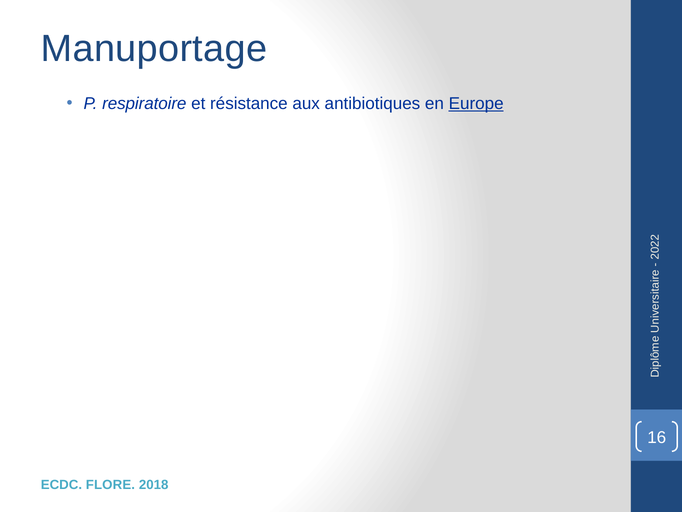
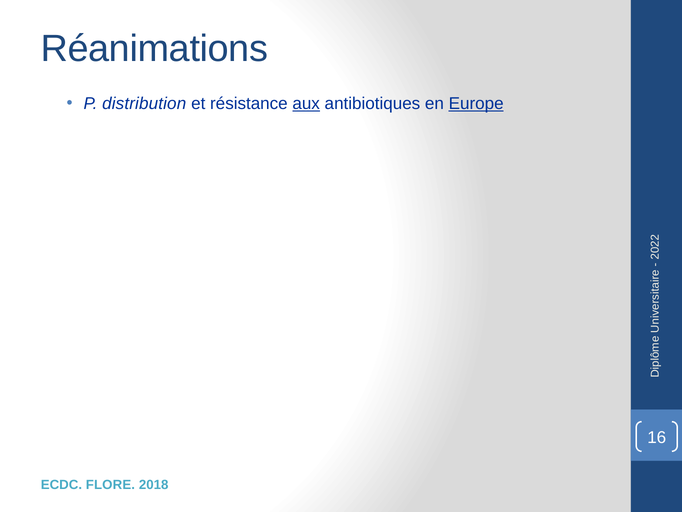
Manuportage: Manuportage -> Réanimations
respiratoire: respiratoire -> distribution
aux underline: none -> present
